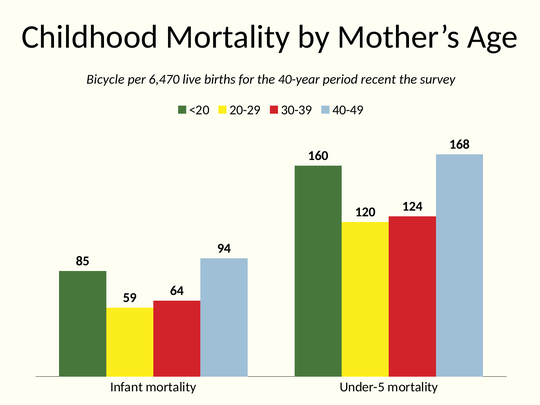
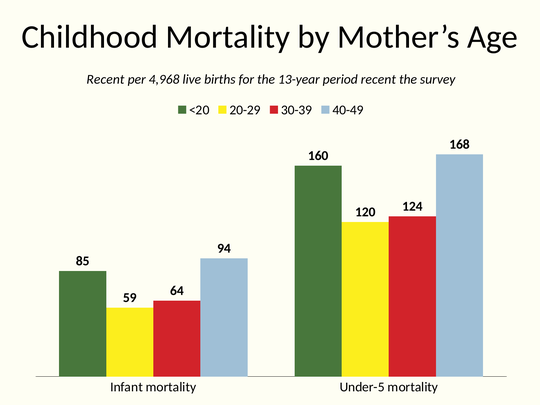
Bicycle at (105, 79): Bicycle -> Recent
6,470: 6,470 -> 4,968
40-year: 40-year -> 13-year
